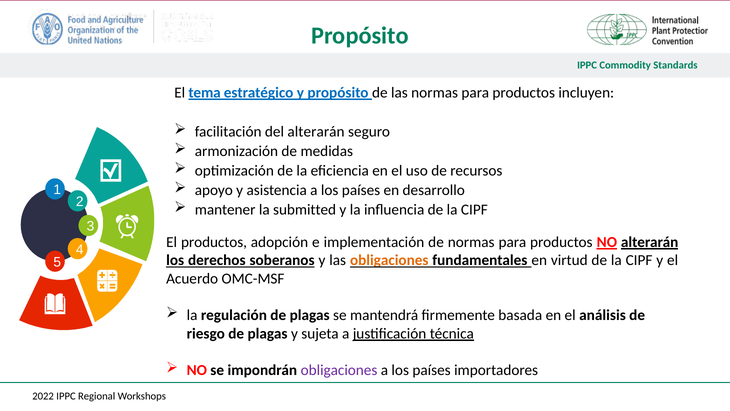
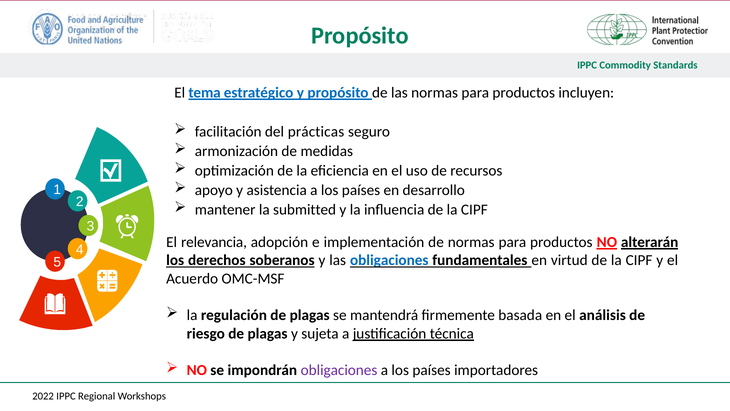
del alterarán: alterarán -> prácticas
El productos: productos -> relevancia
obligaciones at (389, 260) colour: orange -> blue
